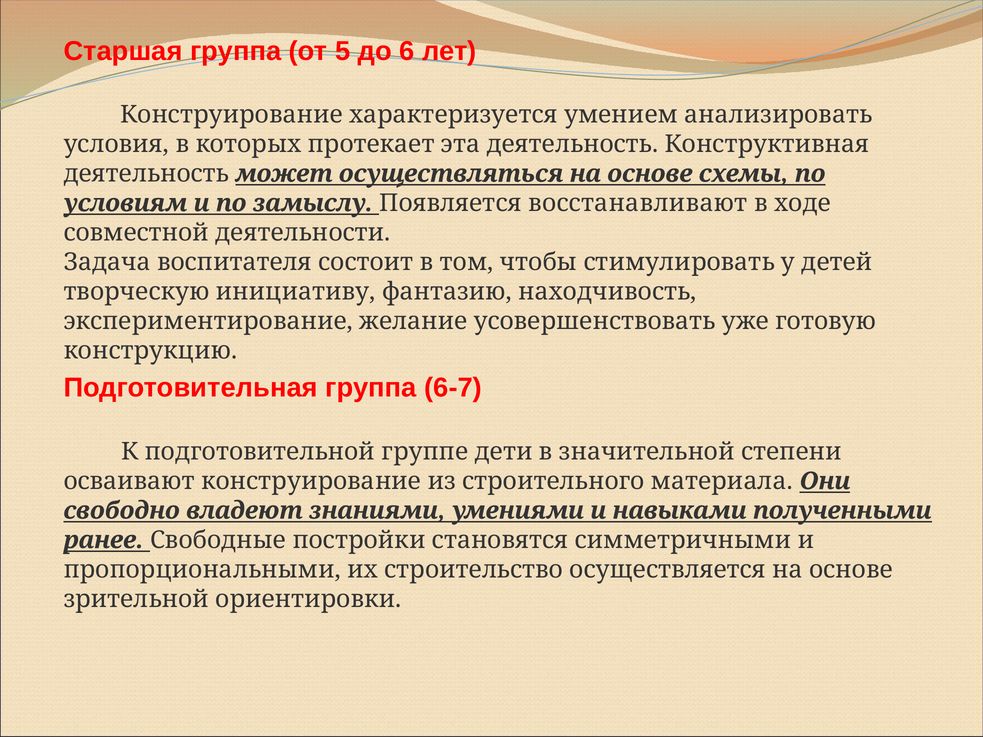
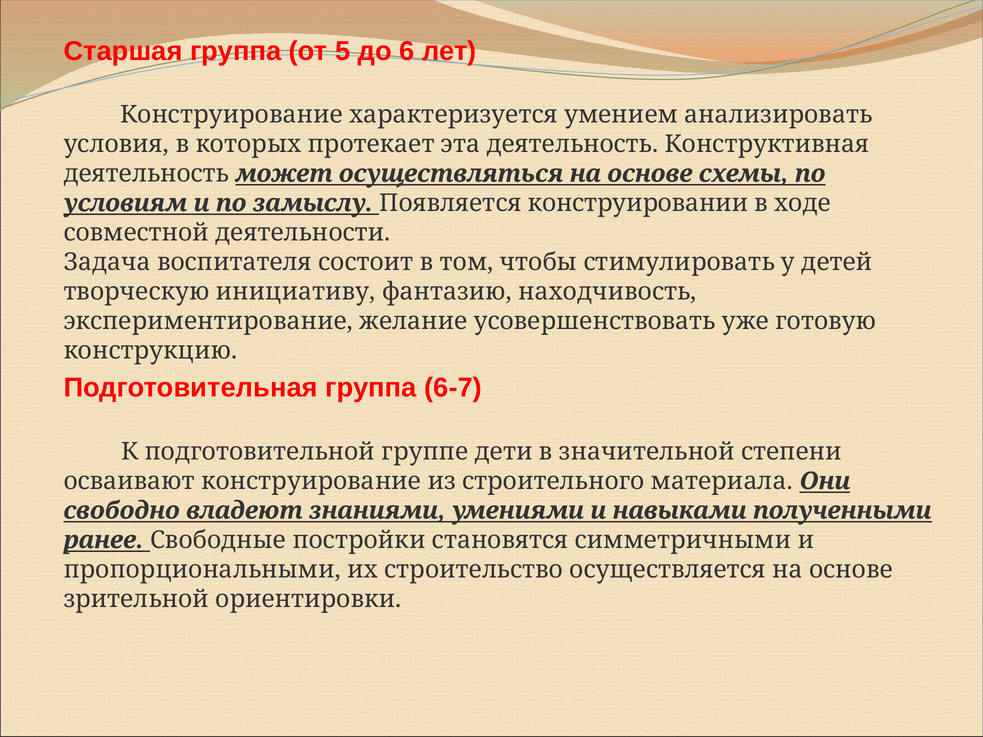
восстанавливают: восстанавливают -> конструировании
